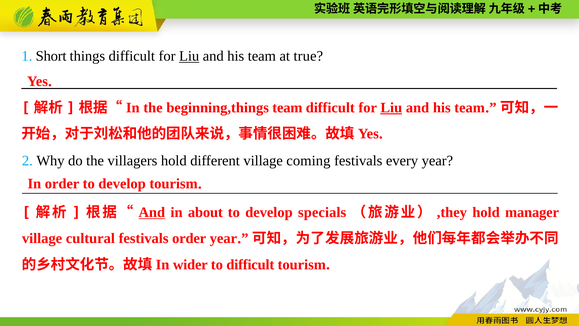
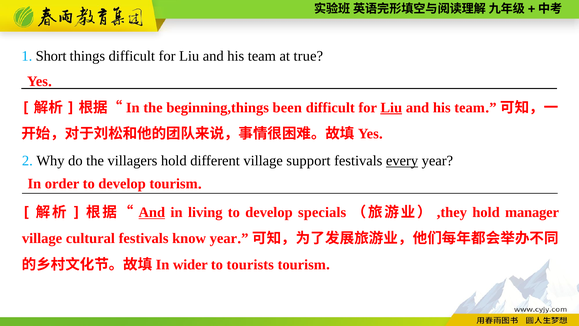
Liu at (189, 56) underline: present -> none
beginning,things team: team -> been
coming: coming -> support
every underline: none -> present
about: about -> living
festivals order: order -> know
to difficult: difficult -> tourists
